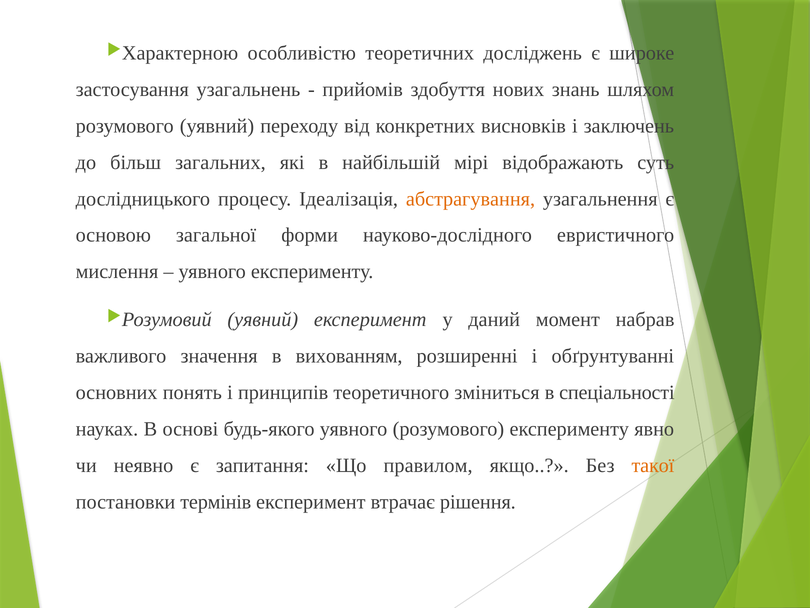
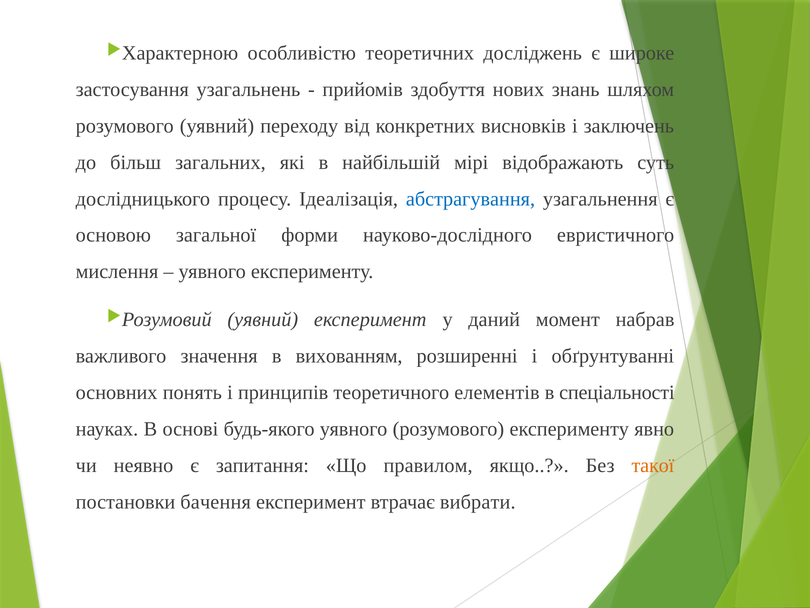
абстрагування colour: orange -> blue
зміниться: зміниться -> елементів
термінів: термінів -> бачення
рішення: рішення -> вибрати
